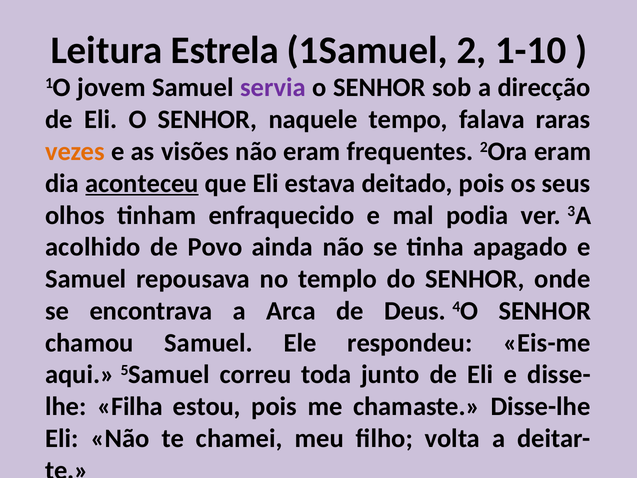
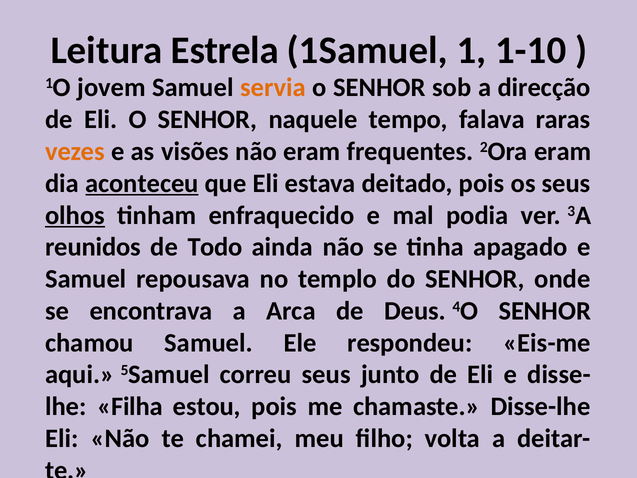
2: 2 -> 1
servia colour: purple -> orange
olhos underline: none -> present
acolhido: acolhido -> reunidos
Povo: Povo -> Todo
correu toda: toda -> seus
